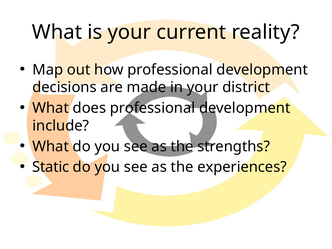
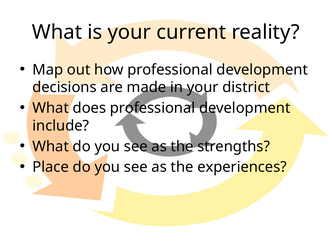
Static: Static -> Place
